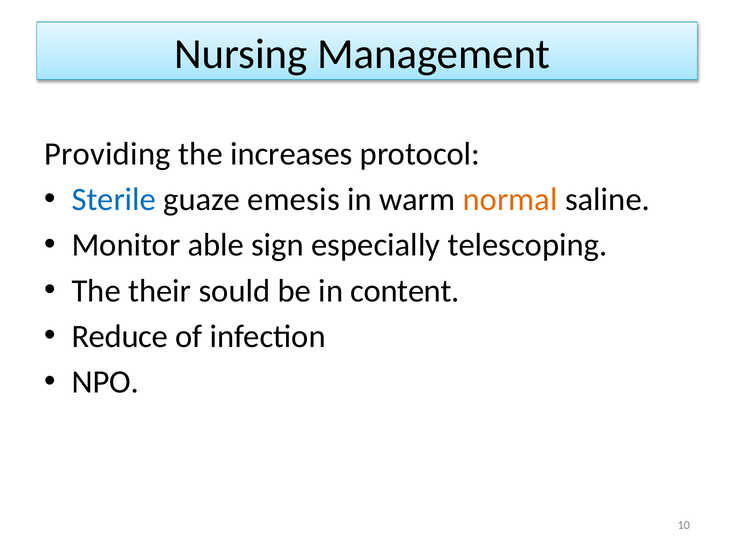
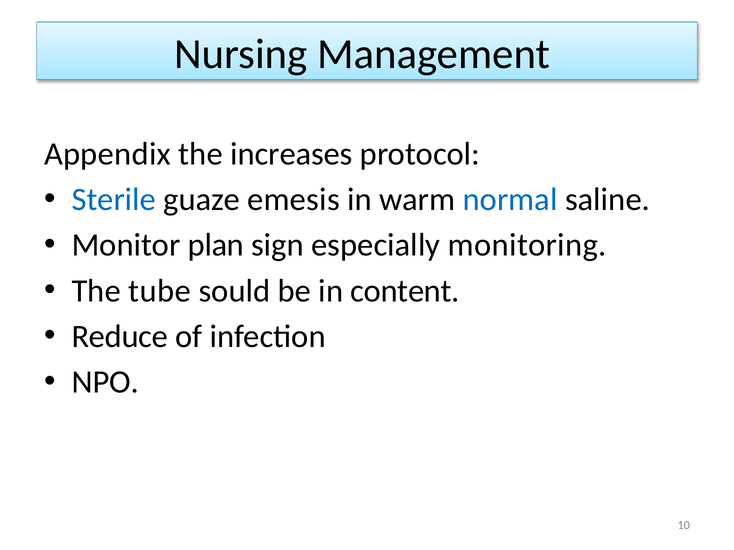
Providing: Providing -> Appendix
normal colour: orange -> blue
able: able -> plan
telescoping: telescoping -> monitoring
their: their -> tube
